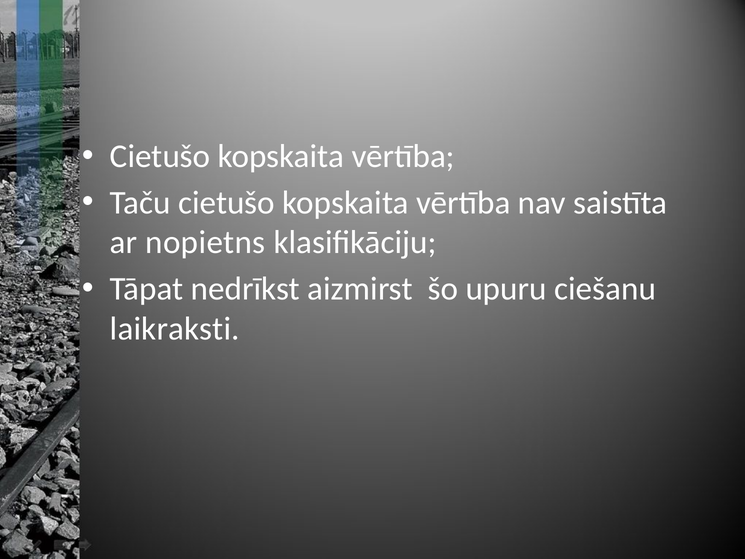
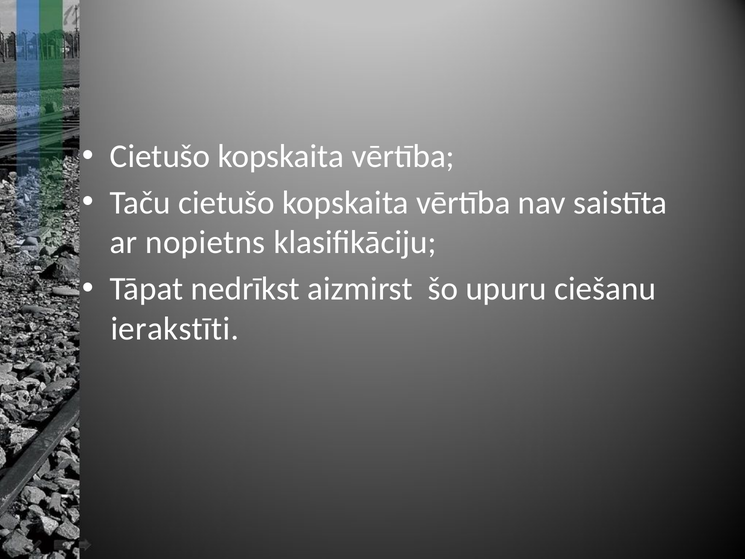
laikraksti: laikraksti -> ierakstīti
